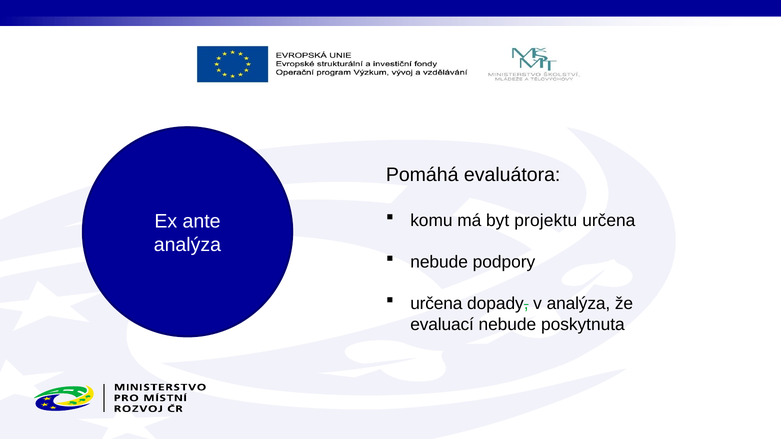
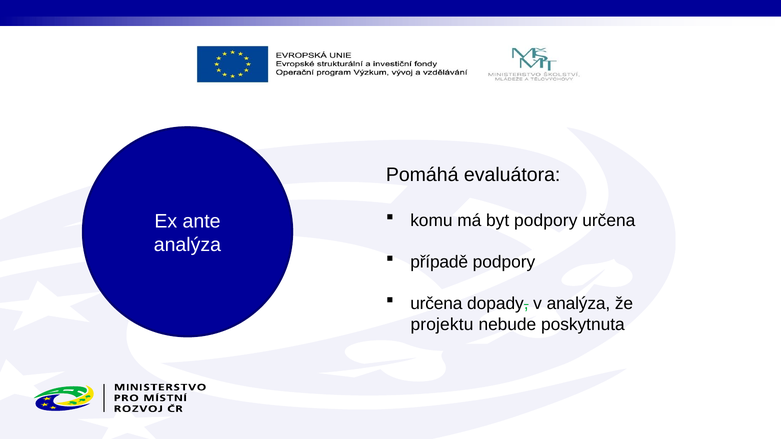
byt projektu: projektu -> podpory
nebude at (439, 262): nebude -> případě
evaluací: evaluací -> projektu
